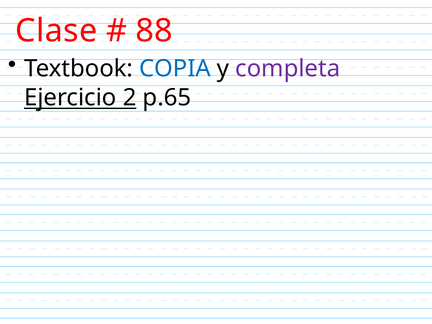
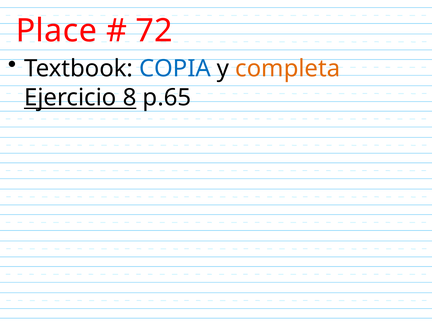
Clase: Clase -> Place
88: 88 -> 72
completa colour: purple -> orange
2: 2 -> 8
